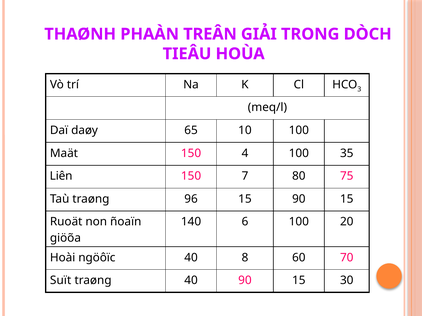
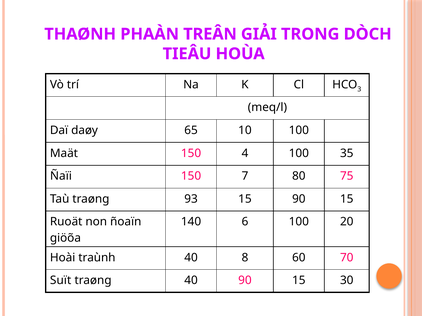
Liên: Liên -> Ñaïi
96: 96 -> 93
ngöôïc: ngöôïc -> traùnh
